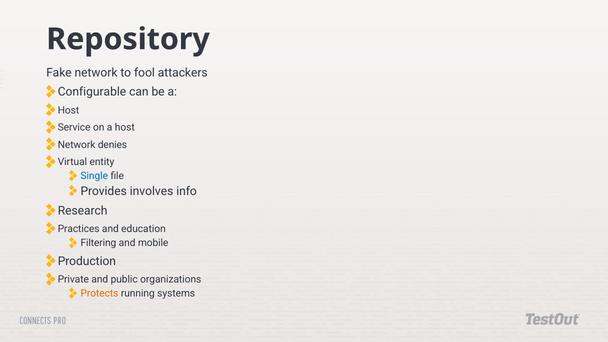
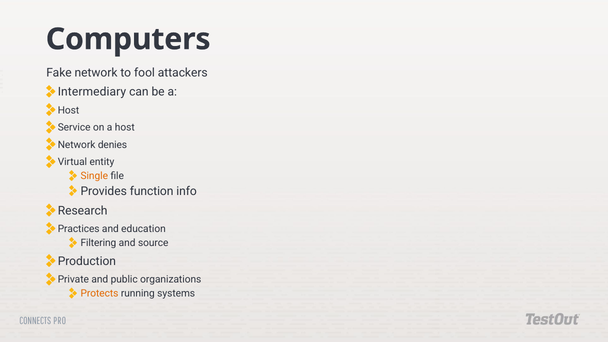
Repository: Repository -> Computers
Configurable: Configurable -> Intermediary
Single colour: blue -> orange
involves: involves -> function
mobile: mobile -> source
